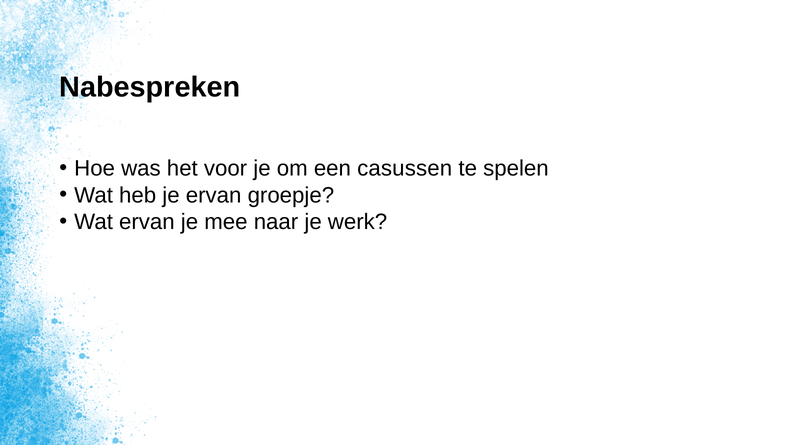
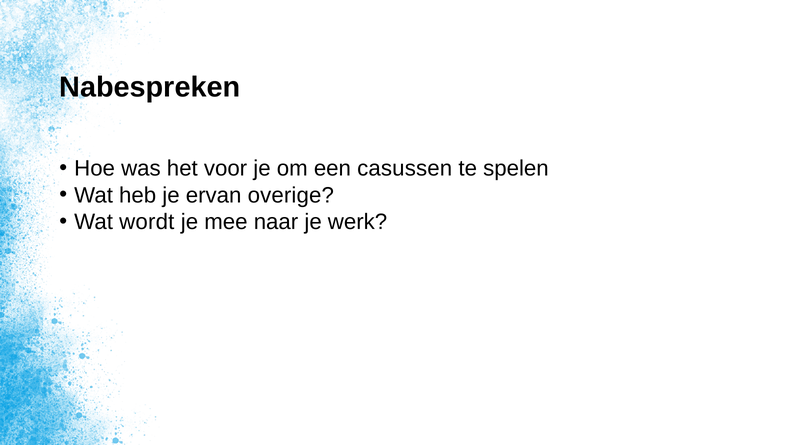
groepje: groepje -> overige
Wat ervan: ervan -> wordt
